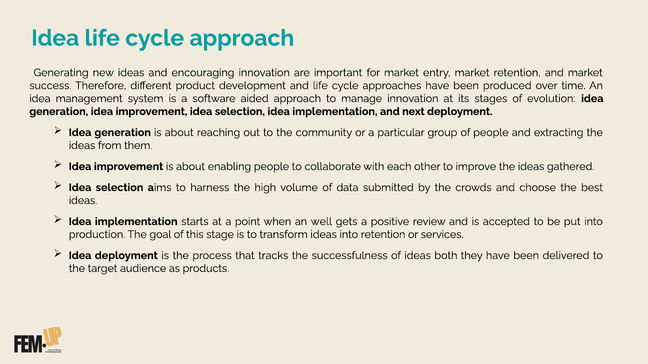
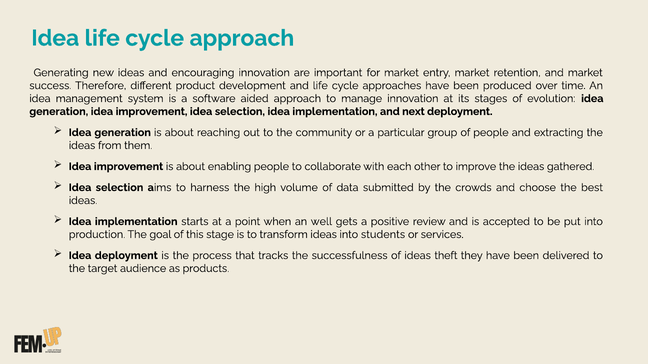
into retention: retention -> students
both: both -> theft
